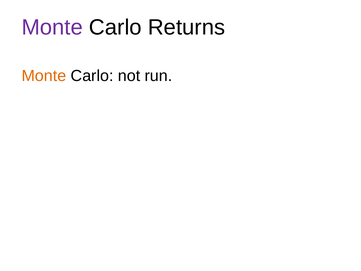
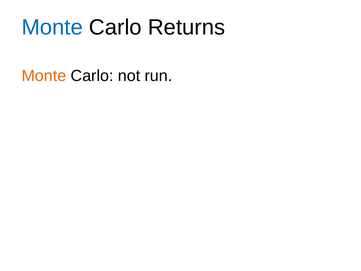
Monte at (52, 27) colour: purple -> blue
